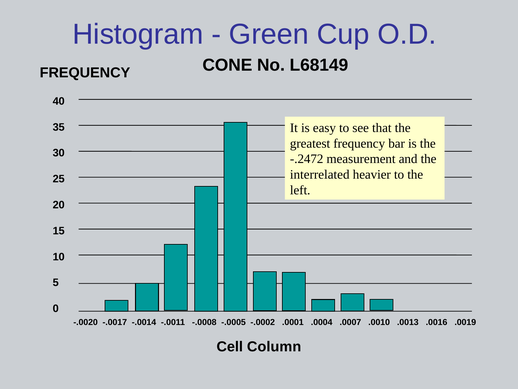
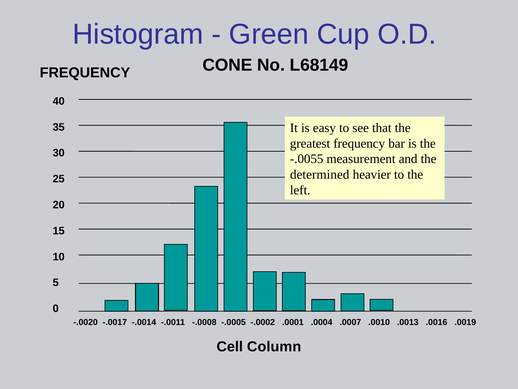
-.2472: -.2472 -> -.0055
interrelated: interrelated -> determined
